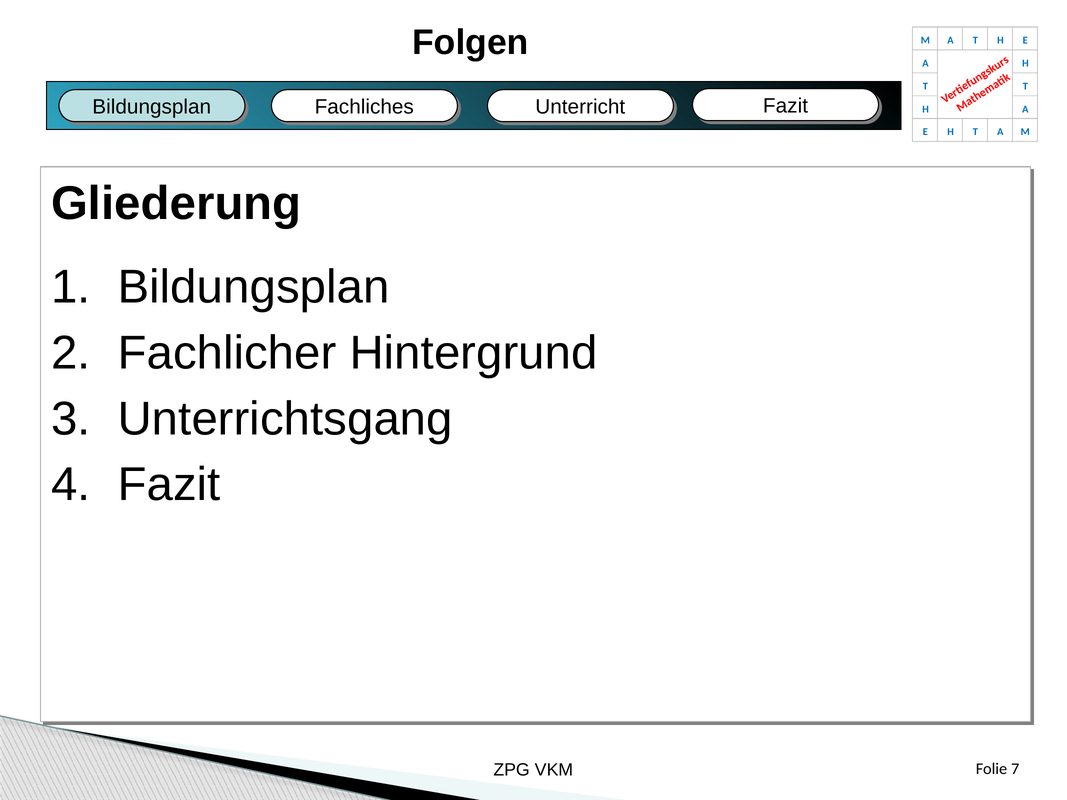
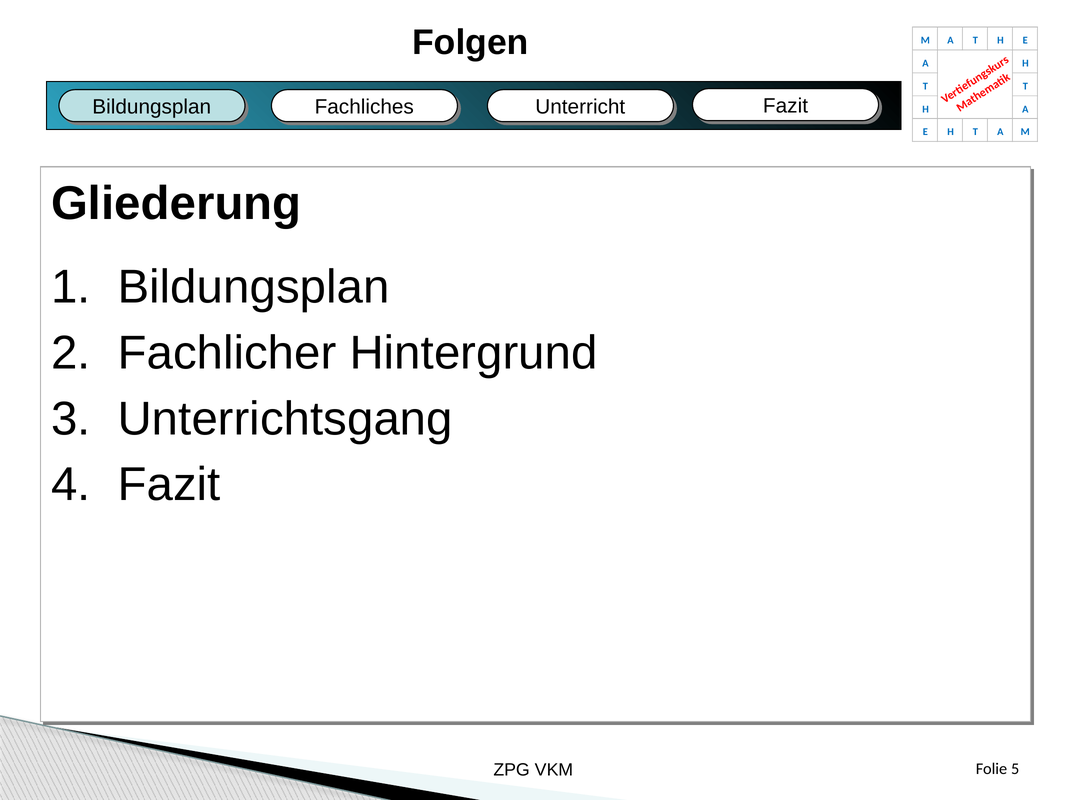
7: 7 -> 5
